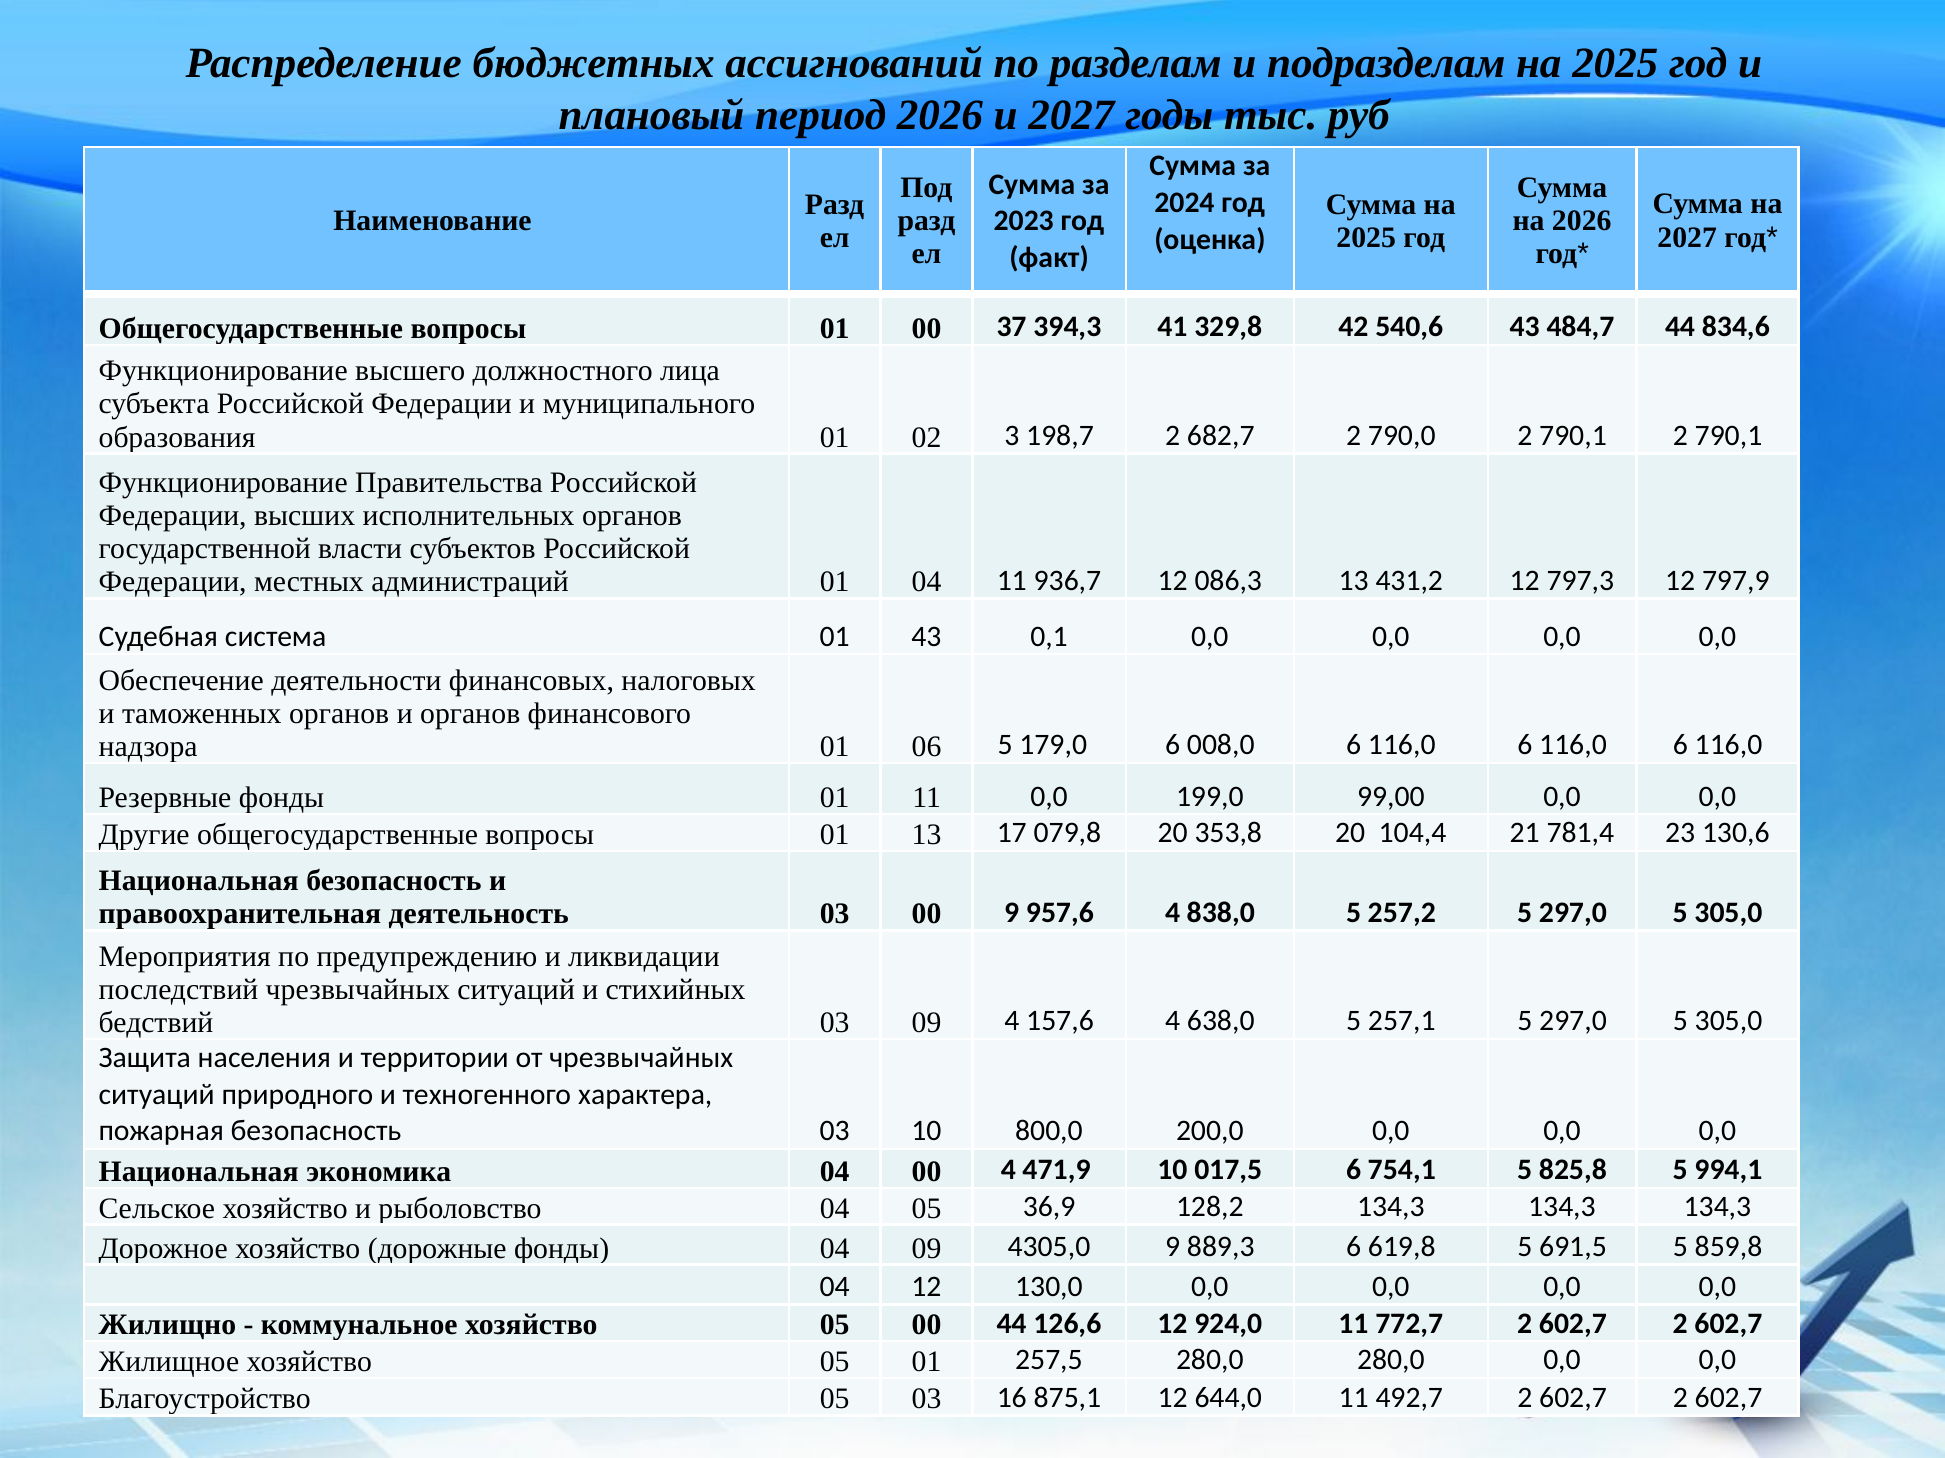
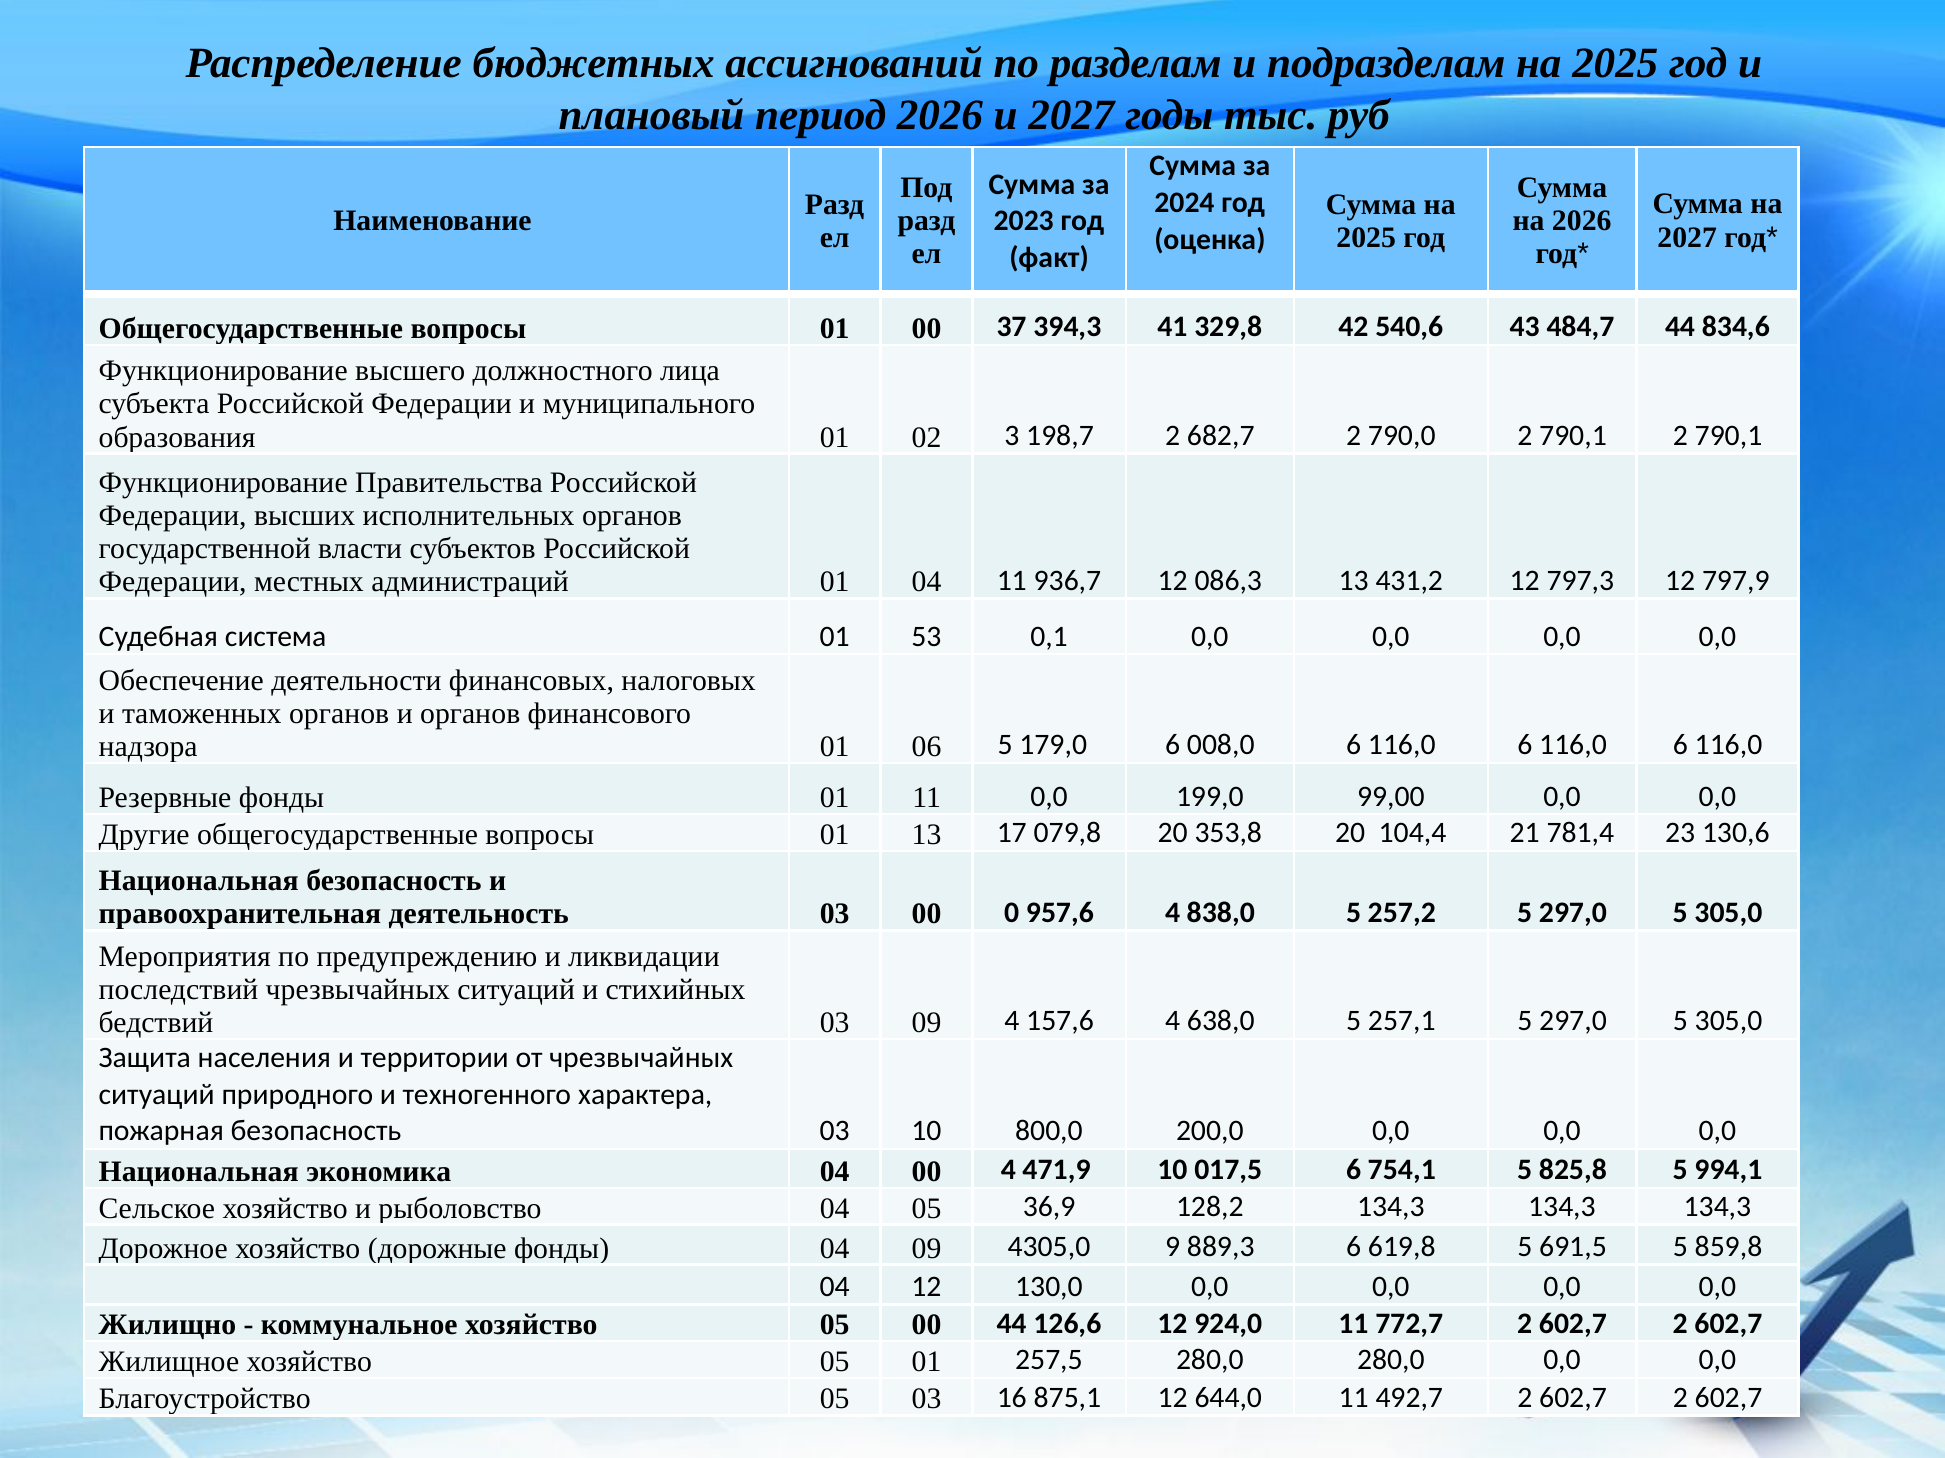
01 43: 43 -> 53
00 9: 9 -> 0
